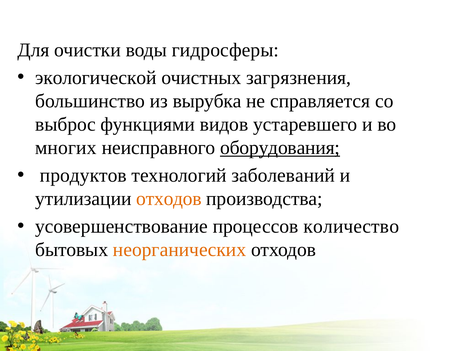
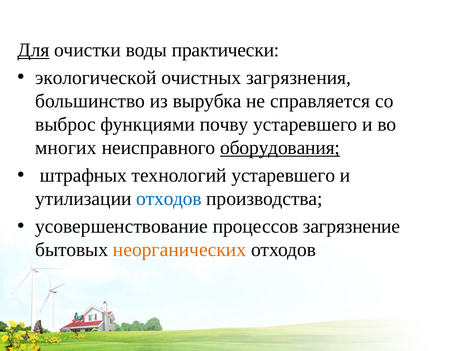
Для underline: none -> present
гидросферы: гидросферы -> практически
видов: видов -> почву
продуктов: продуктов -> штрафных
технологий заболеваний: заболеваний -> устаревшего
отходов at (169, 199) colour: orange -> blue
количество: количество -> загрязнение
